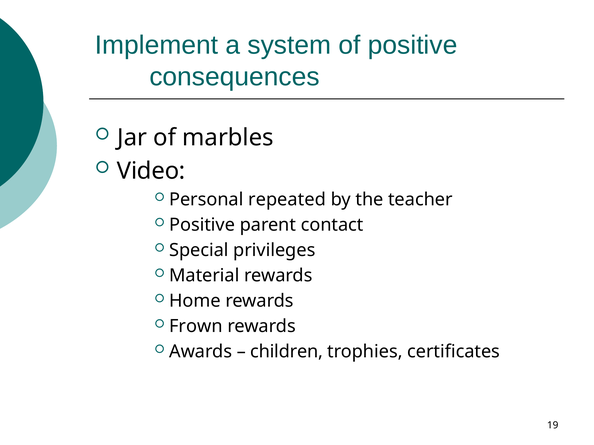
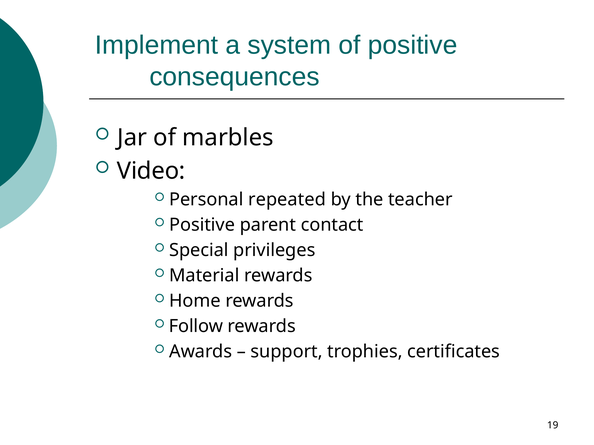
Frown: Frown -> Follow
children: children -> support
